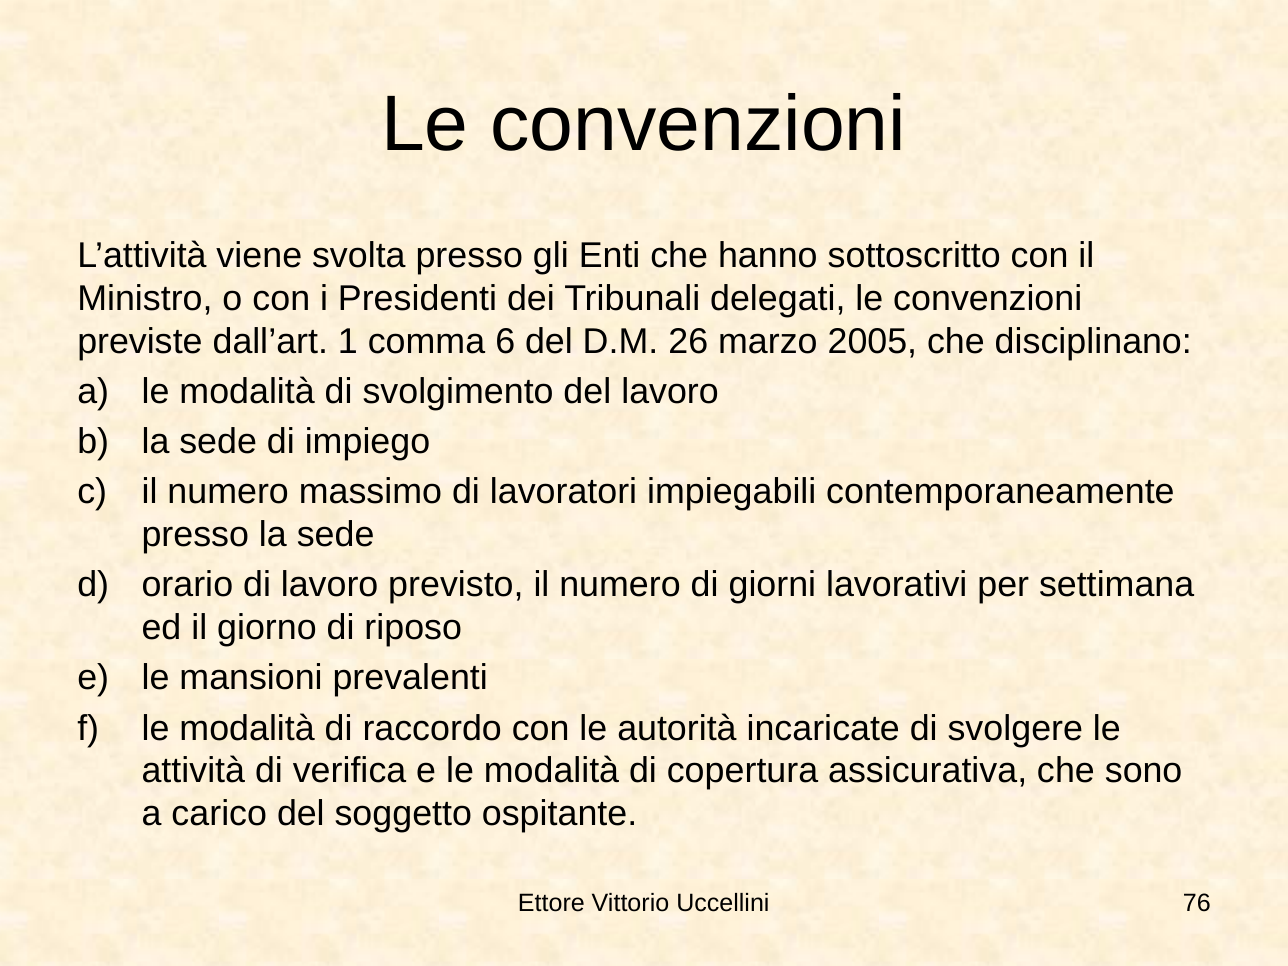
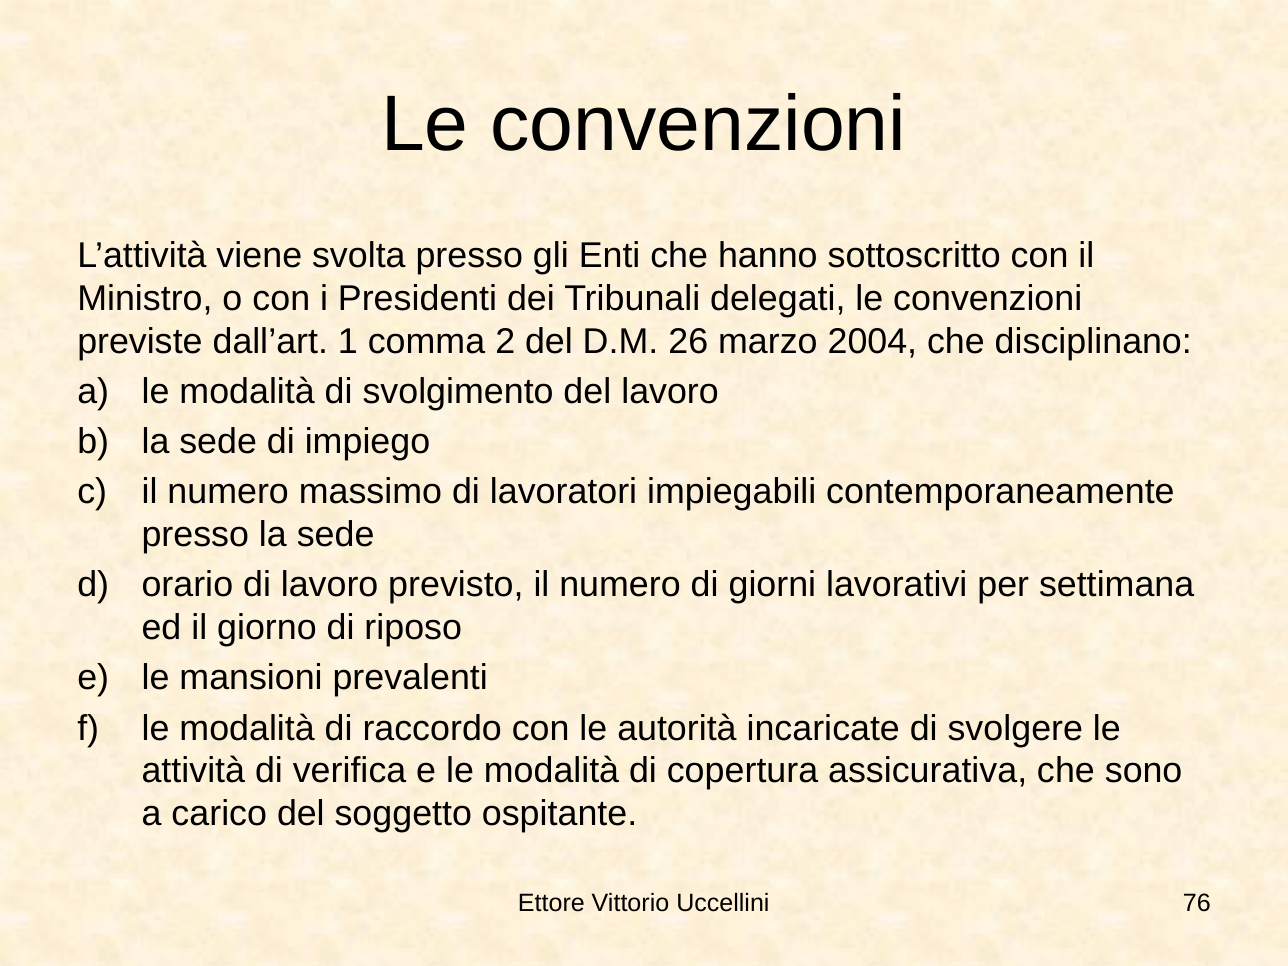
6: 6 -> 2
2005: 2005 -> 2004
